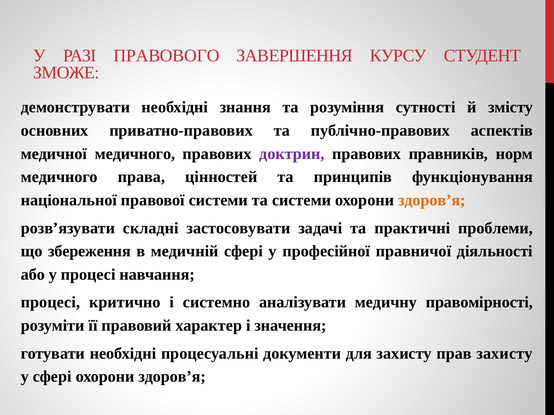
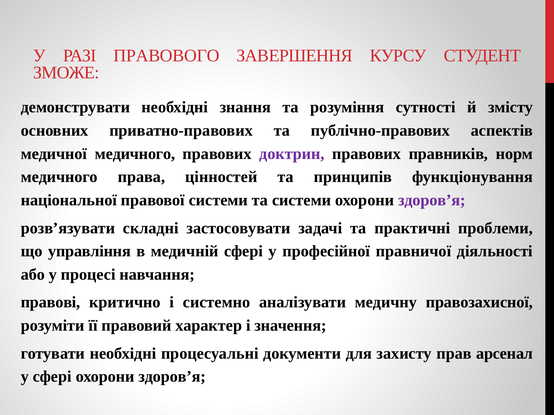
здоров’я at (432, 200) colour: orange -> purple
збереження: збереження -> управління
процесі at (50, 303): процесі -> правові
правомірності: правомірності -> правозахисної
прав захисту: захисту -> арсенал
